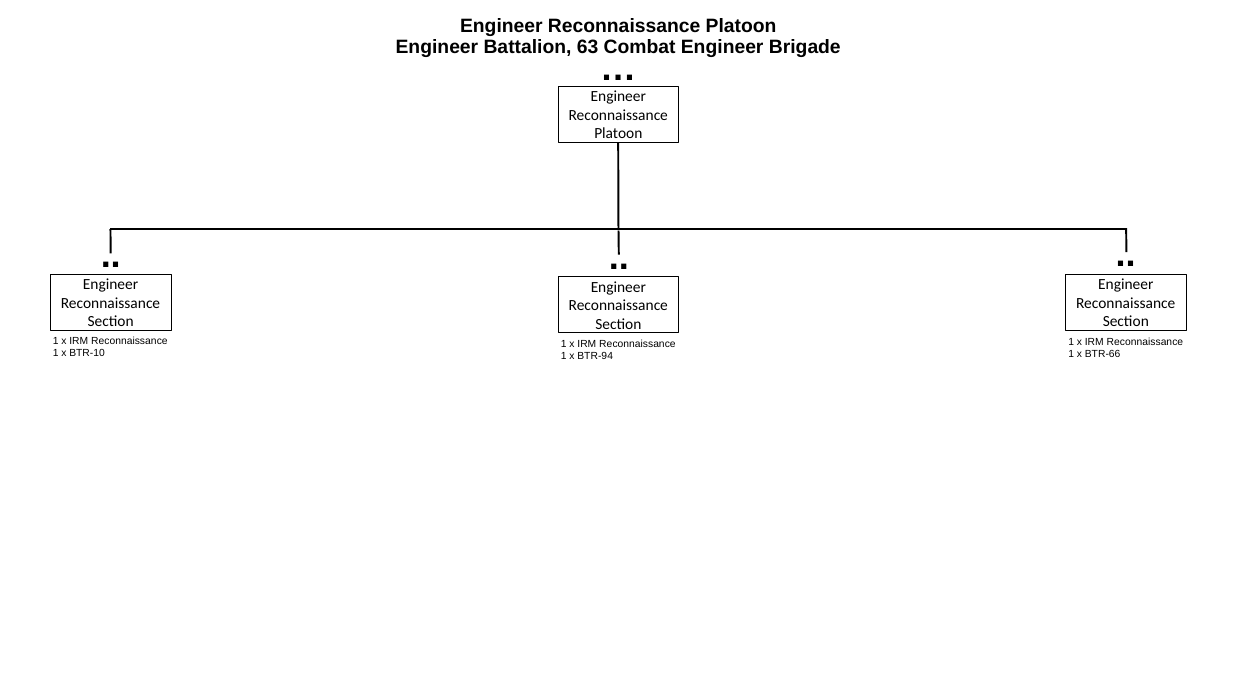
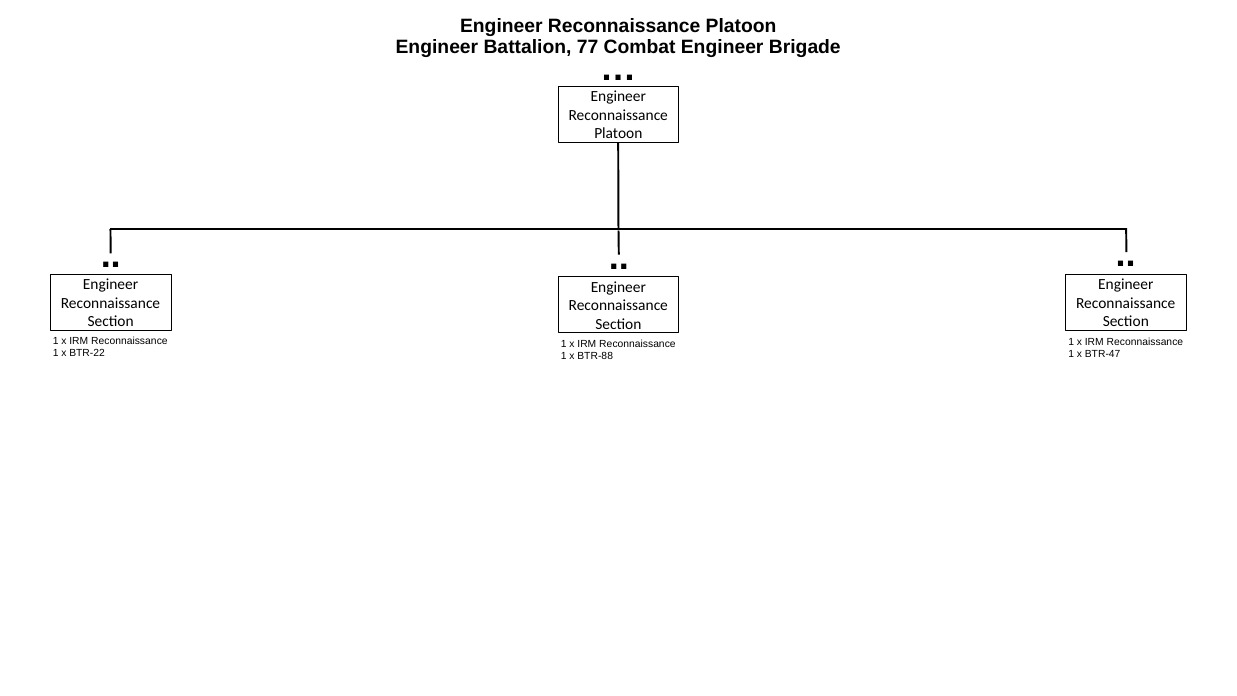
63: 63 -> 77
BTR-10: BTR-10 -> BTR-22
BTR-66: BTR-66 -> BTR-47
BTR-94: BTR-94 -> BTR-88
